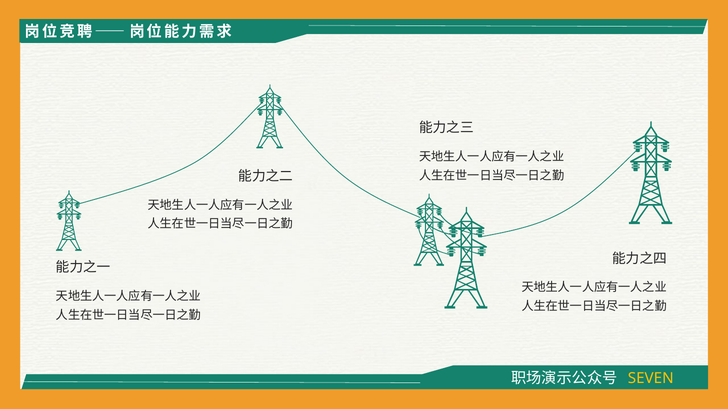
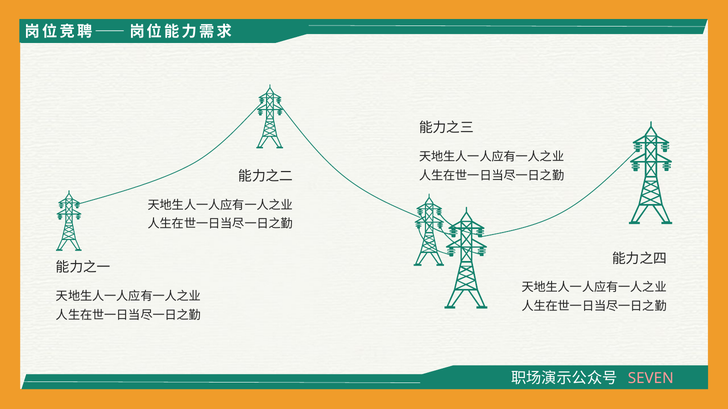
SEVEN colour: yellow -> pink
